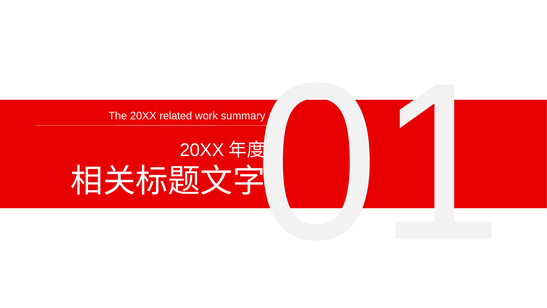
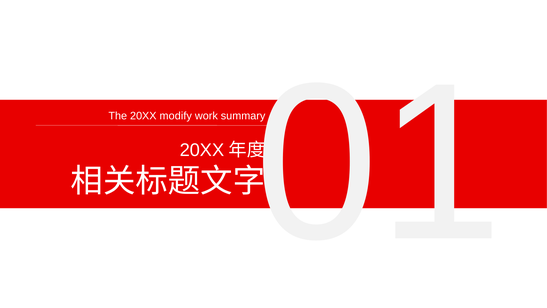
related: related -> modify
